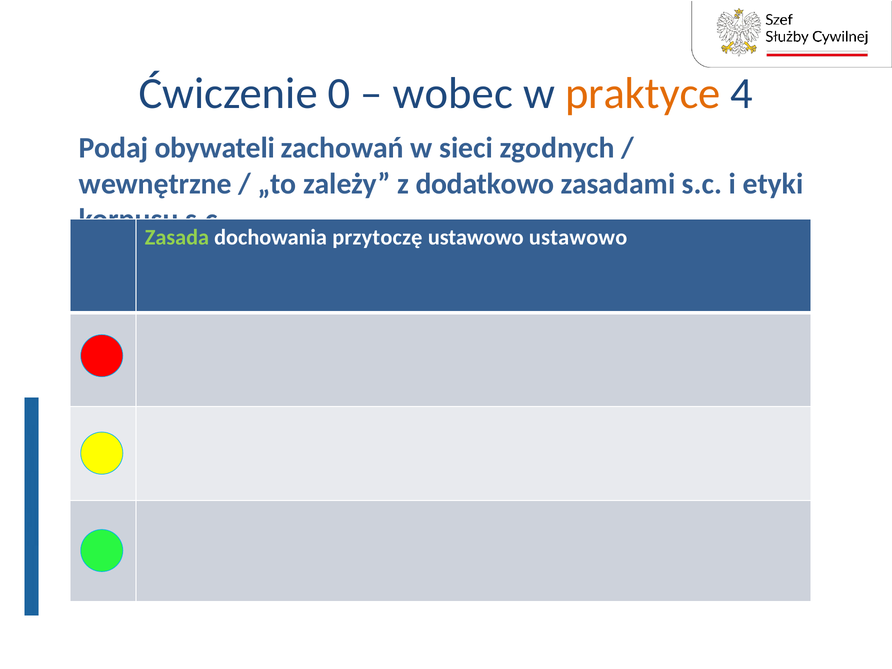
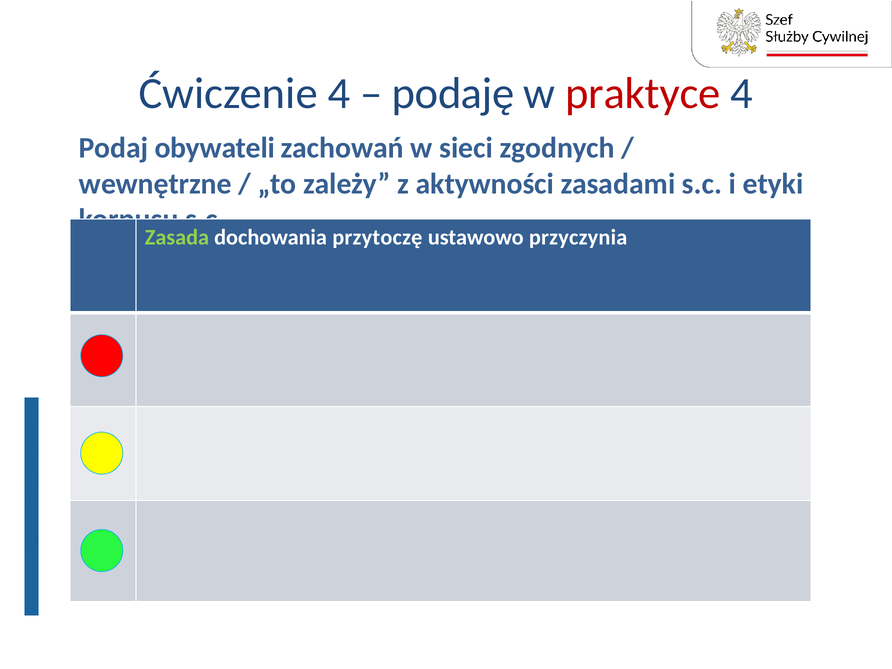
Ćwiczenie 0: 0 -> 4
wobec: wobec -> podaję
praktyce colour: orange -> red
dodatkowo: dodatkowo -> aktywności
ustawowo ustawowo: ustawowo -> przyczynia
